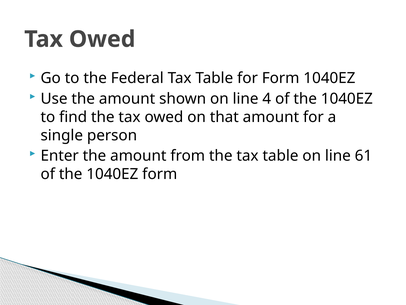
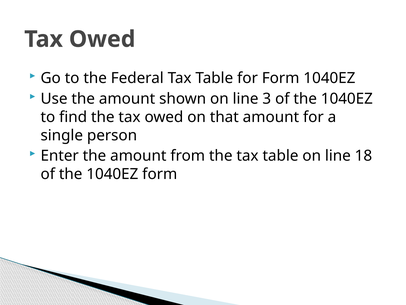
4: 4 -> 3
61: 61 -> 18
